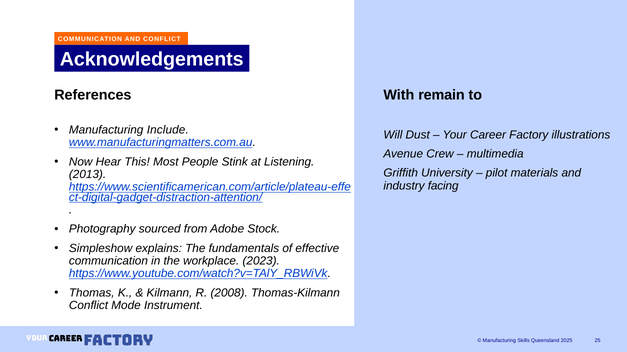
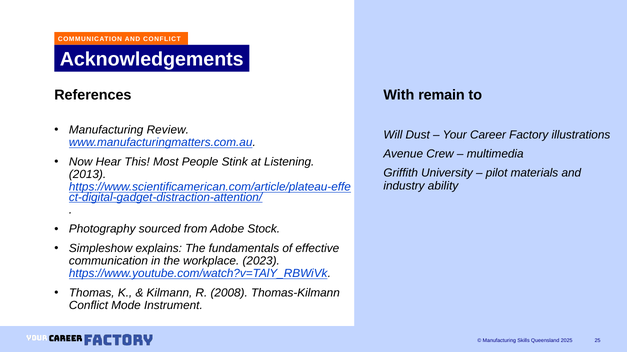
Include: Include -> Review
facing: facing -> ability
